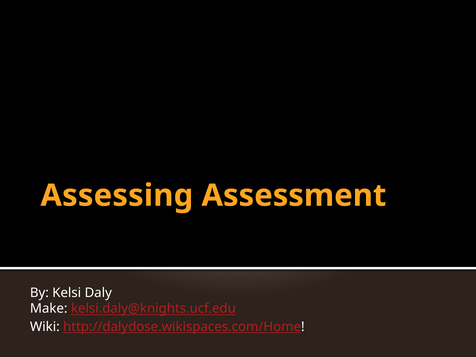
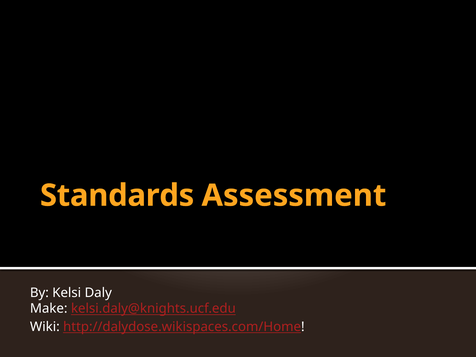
Assessing: Assessing -> Standards
